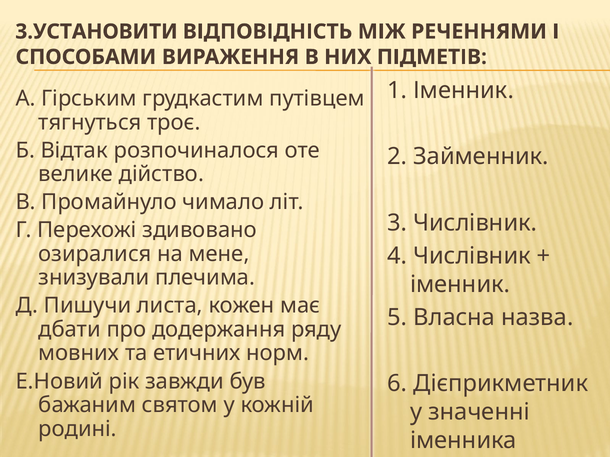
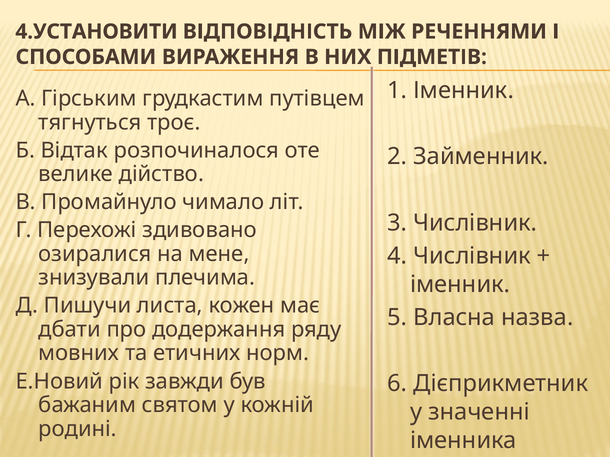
3.УСТАНОВИТИ: 3.УСТАНОВИТИ -> 4.УСТАНОВИТИ
